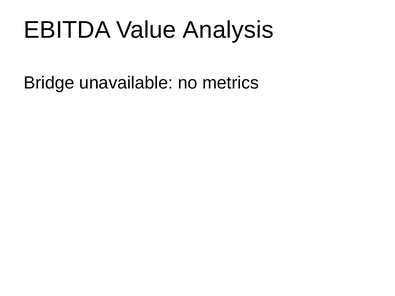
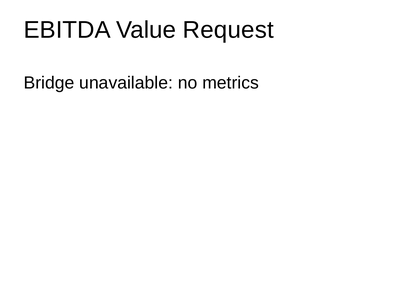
Analysis: Analysis -> Request
